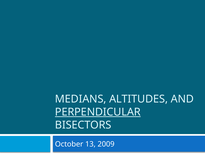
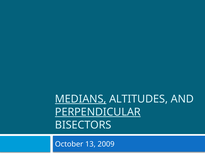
MEDIANS underline: none -> present
